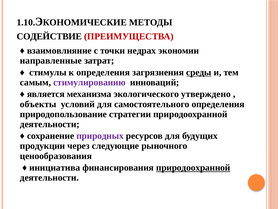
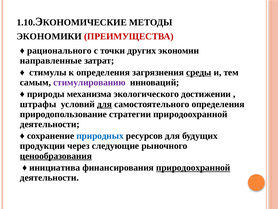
СОДЕЙСТВИЕ: СОДЕЙСТВИЕ -> ЭКОНОМИКИ
взаимовлияние: взаимовлияние -> рационального
недрах: недрах -> других
является: является -> природы
утверждено: утверждено -> достижении
объекты: объекты -> штрафы
для at (104, 104) underline: none -> present
природных colour: purple -> blue
ценообразования underline: none -> present
